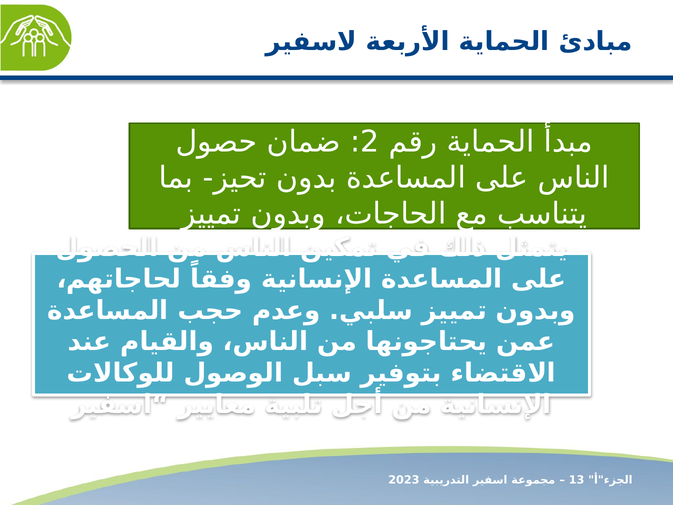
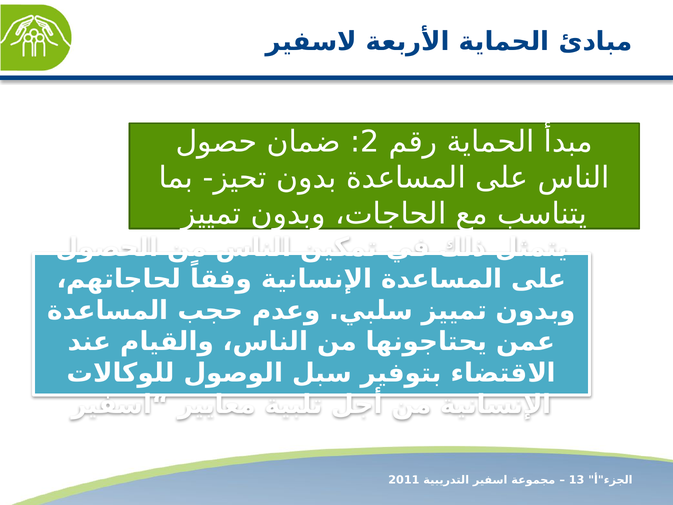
2023: 2023 -> 2011
